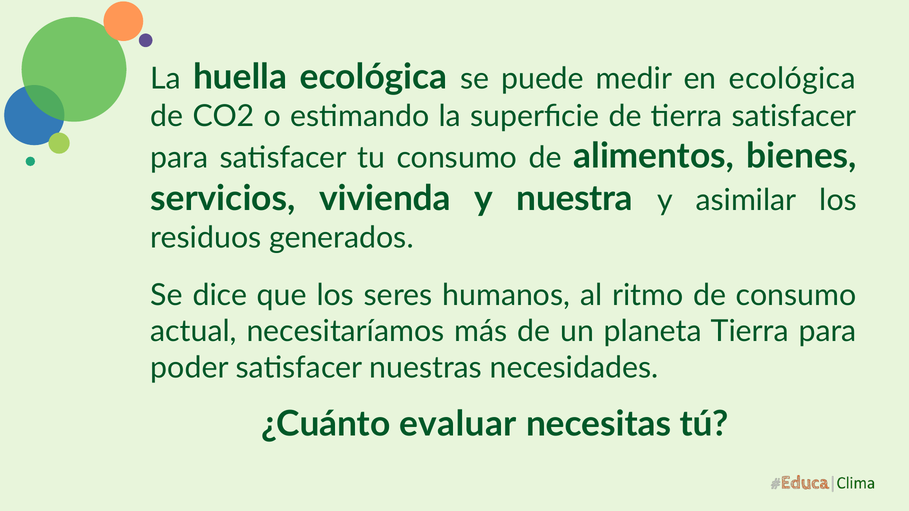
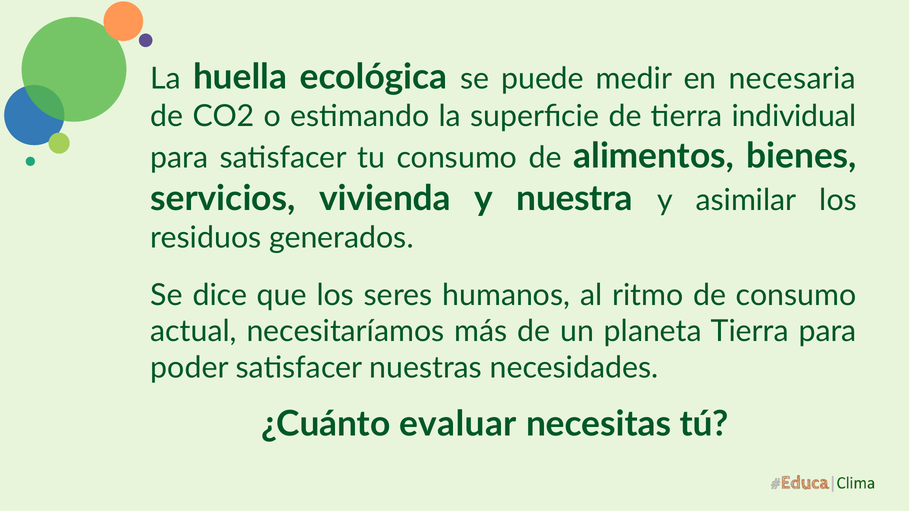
en ecológica: ecológica -> necesaria
tierra satisfacer: satisfacer -> individual
